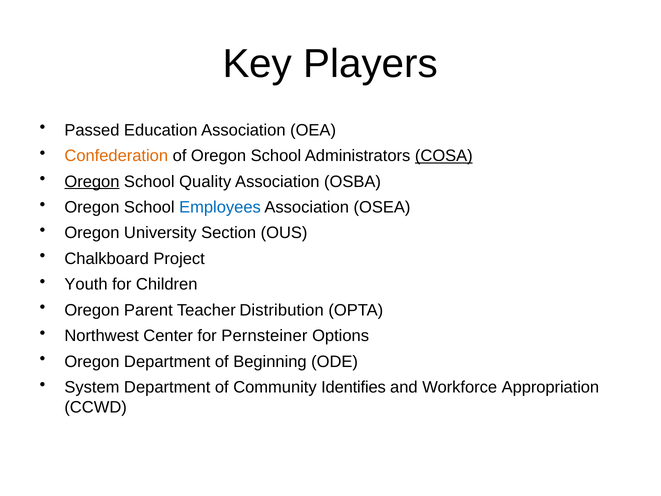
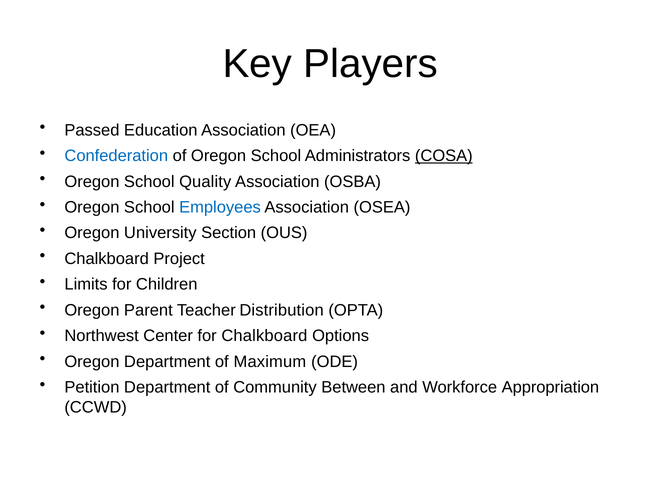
Confederation colour: orange -> blue
Oregon at (92, 181) underline: present -> none
Youth: Youth -> Limits
for Pernsteiner: Pernsteiner -> Chalkboard
Beginning: Beginning -> Maximum
System: System -> Petition
Identifies: Identifies -> Between
